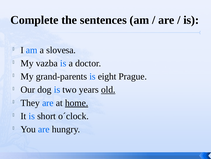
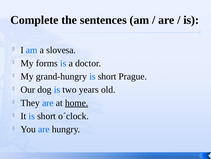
vazba: vazba -> forms
grand-parents: grand-parents -> grand-hungry
eight at (107, 76): eight -> short
old underline: present -> none
